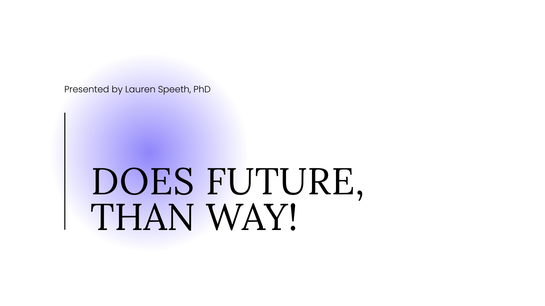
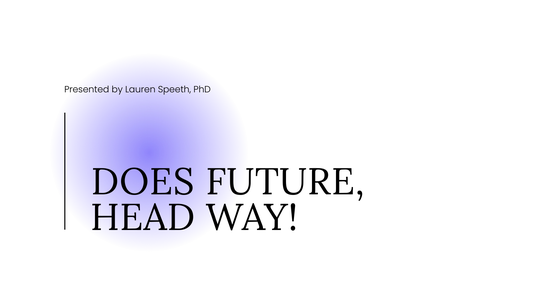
THAN: THAN -> HEAD
